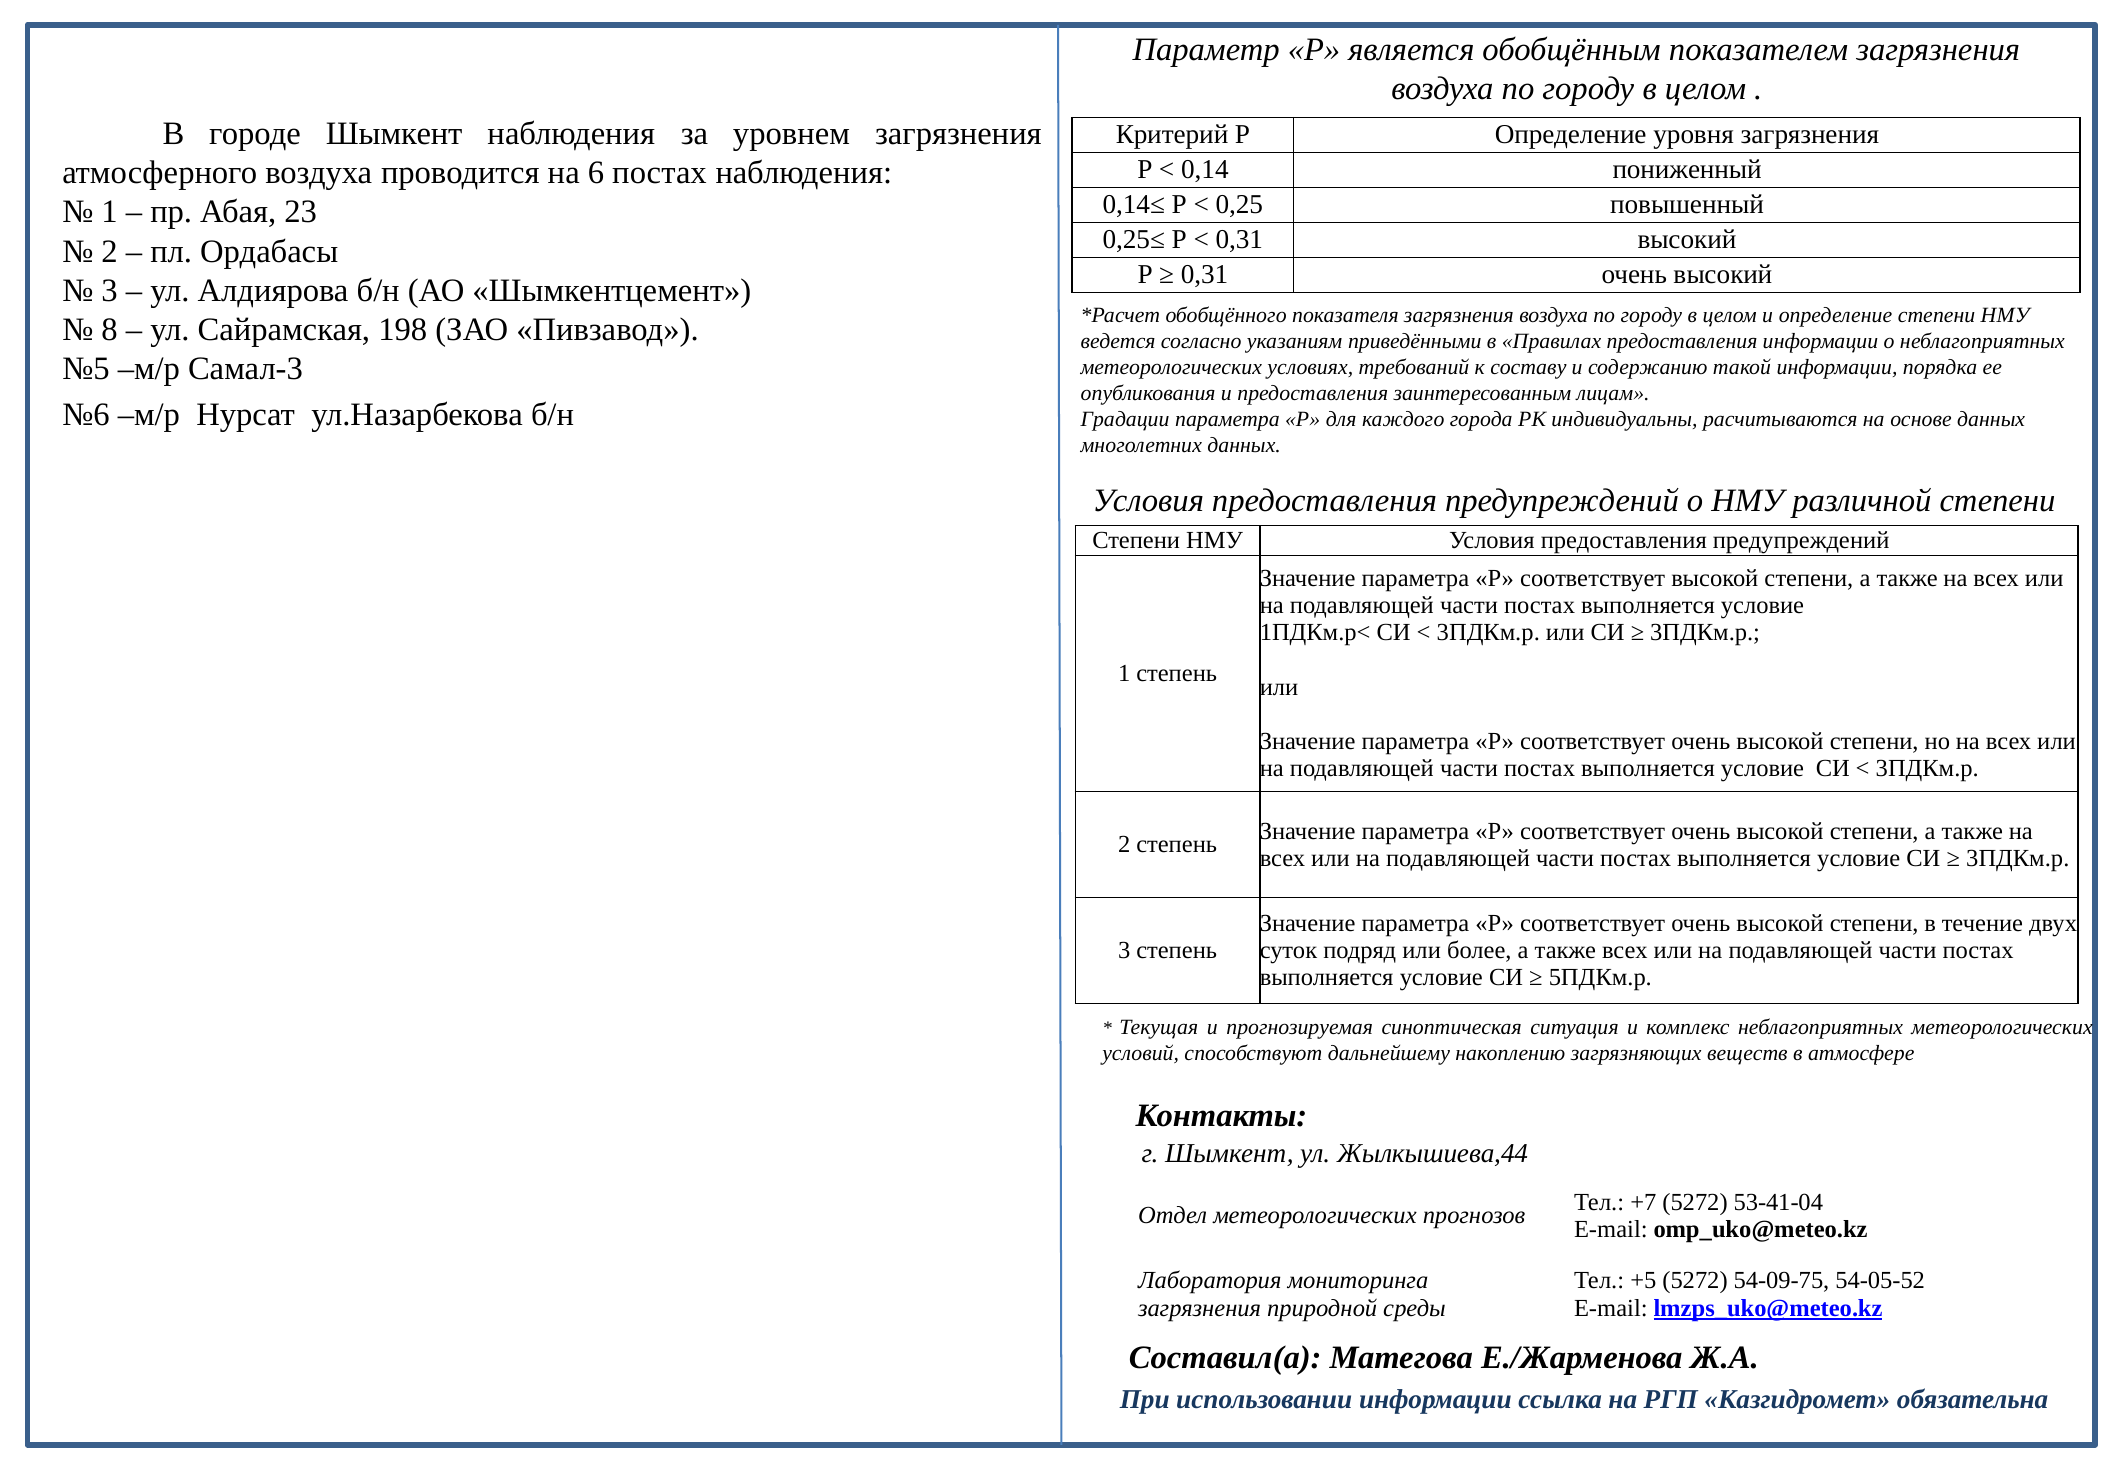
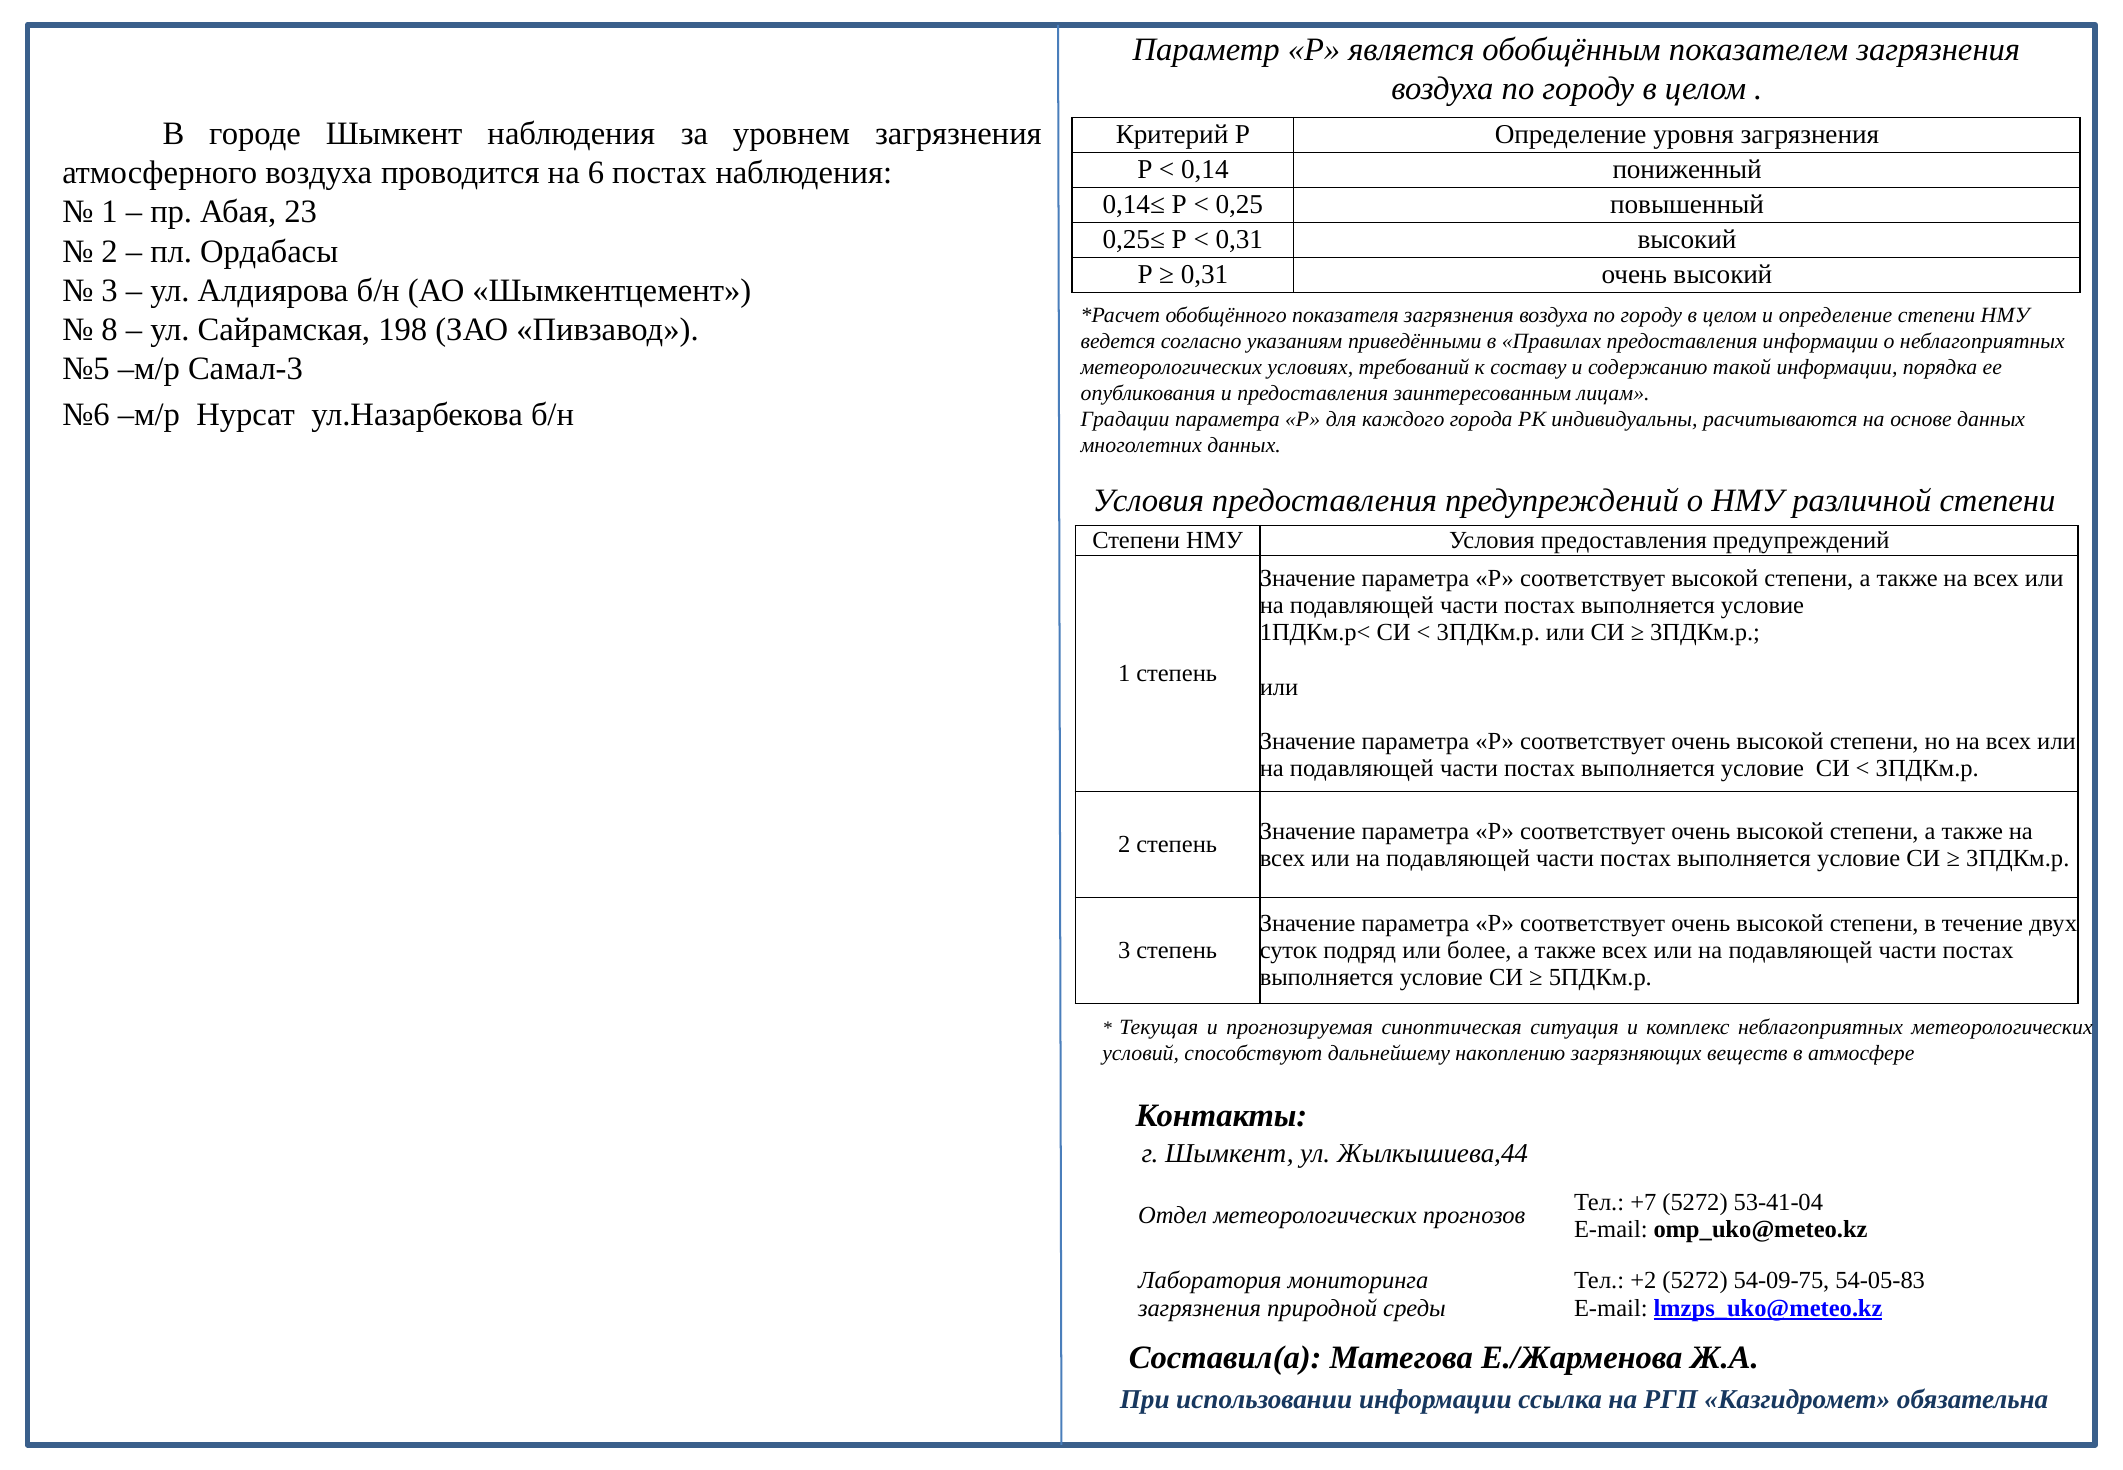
+5: +5 -> +2
54-05-52: 54-05-52 -> 54-05-83
